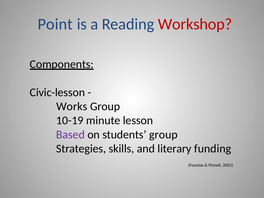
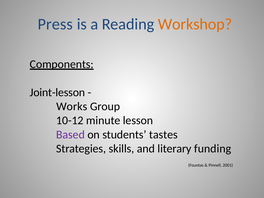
Point: Point -> Press
Workshop colour: red -> orange
Civic-lesson: Civic-lesson -> Joint-lesson
10-19: 10-19 -> 10-12
students group: group -> tastes
